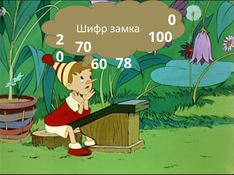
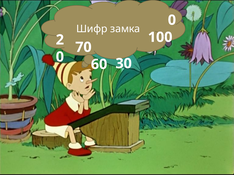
78: 78 -> 30
